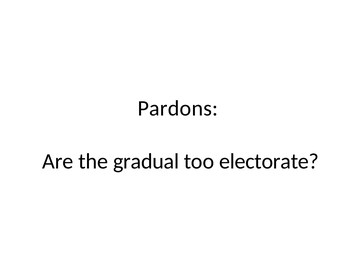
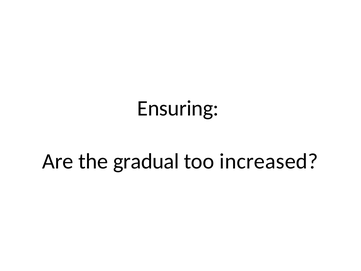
Pardons: Pardons -> Ensuring
electorate: electorate -> increased
